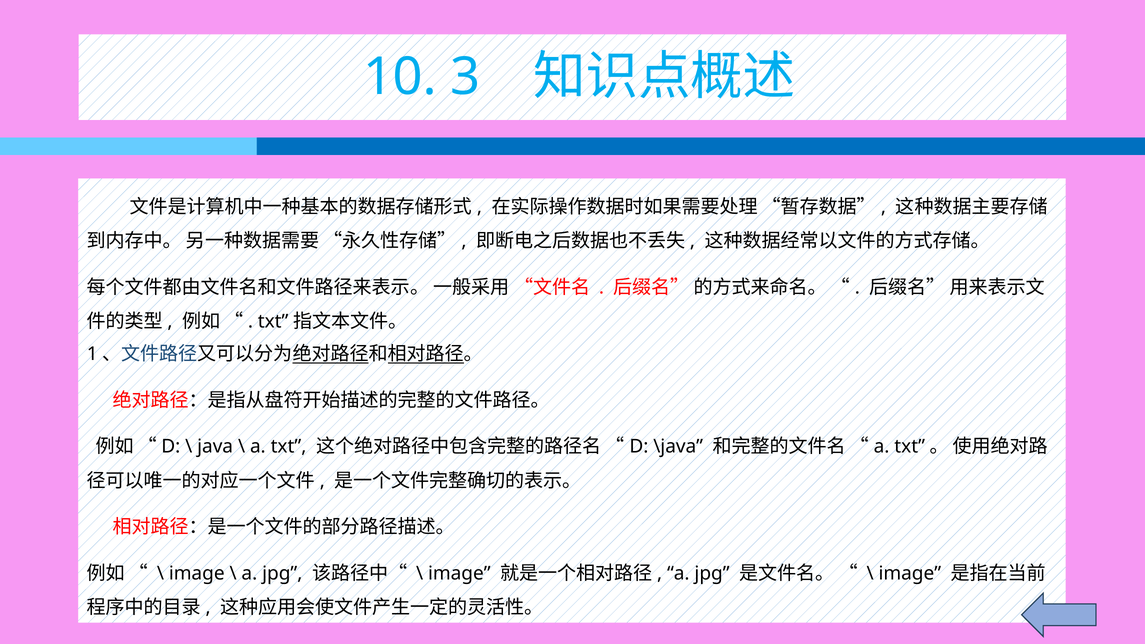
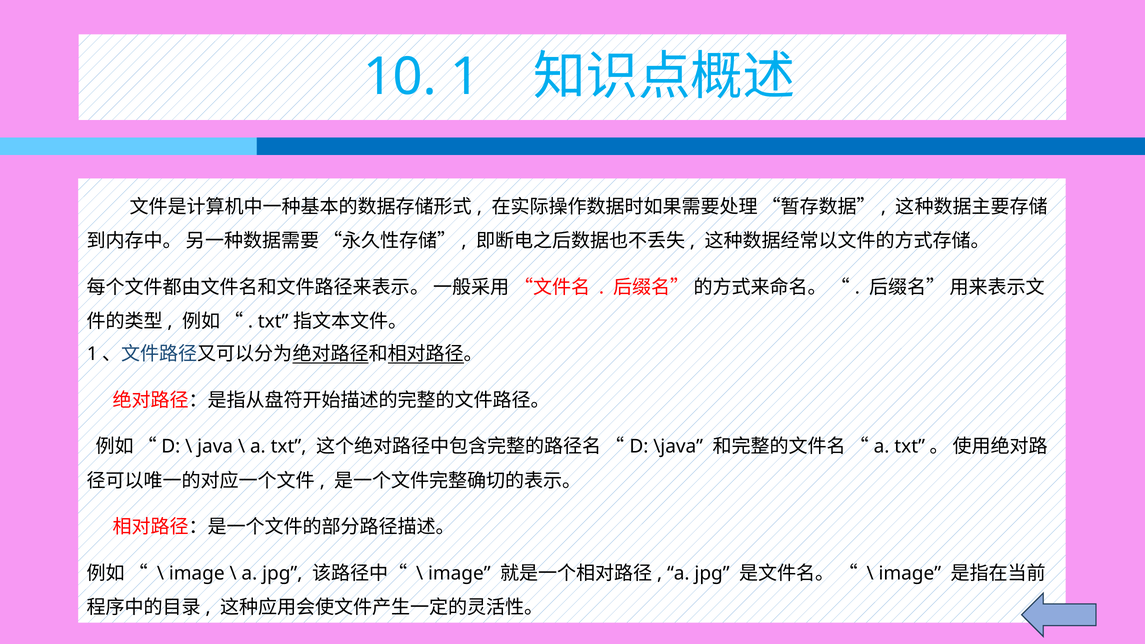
3: 3 -> 1
